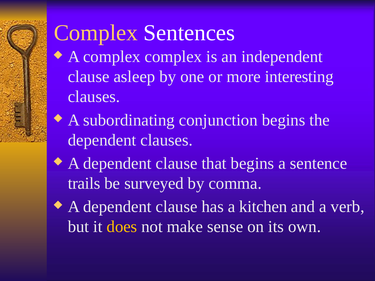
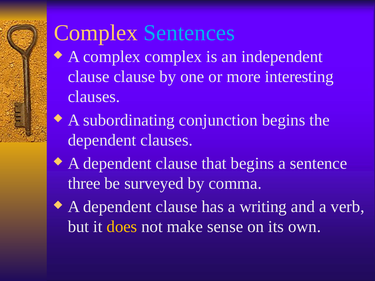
Sentences colour: white -> light blue
clause asleep: asleep -> clause
trails: trails -> three
kitchen: kitchen -> writing
